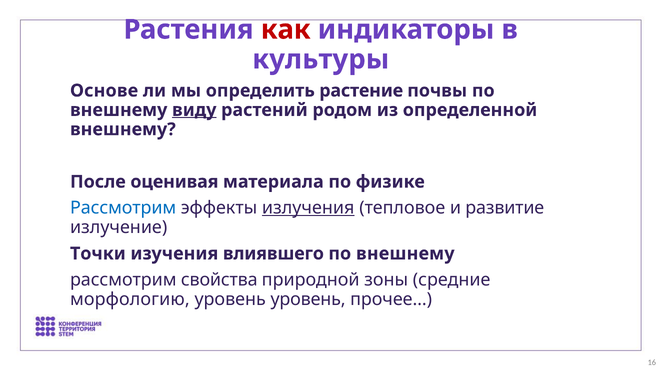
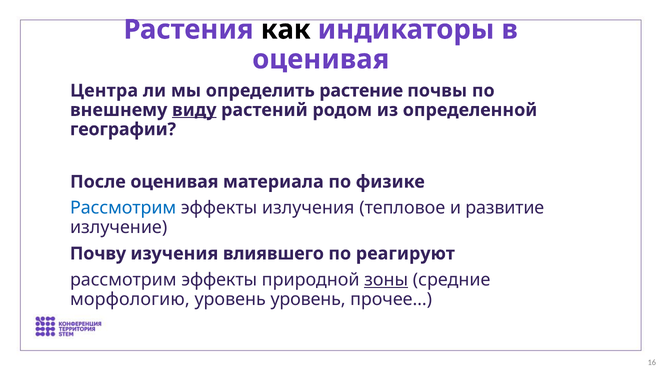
как colour: red -> black
культуры at (321, 59): культуры -> оценивая
Основе: Основе -> Центра
внешнему at (123, 129): внешнему -> географии
излучения underline: present -> none
Точки: Точки -> Почву
внешнему at (405, 253): внешнему -> реагируют
свойства at (219, 280): свойства -> эффекты
зоны underline: none -> present
